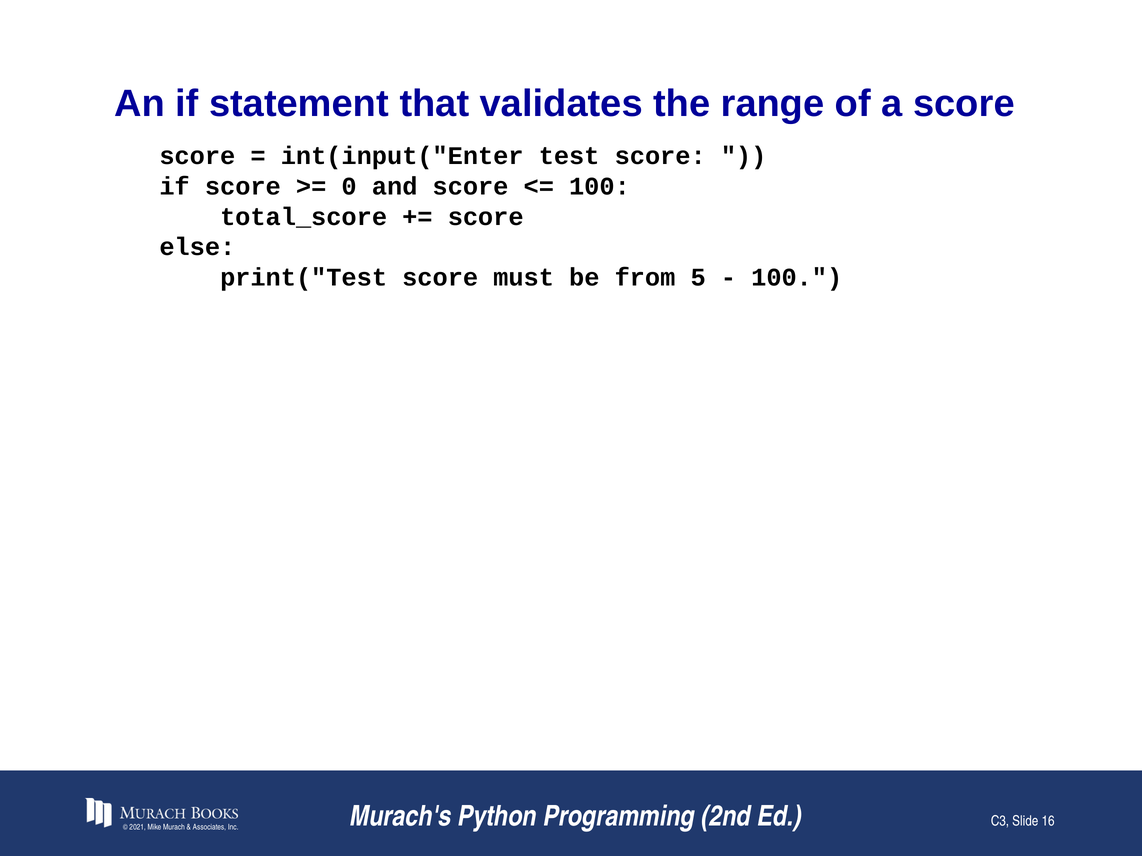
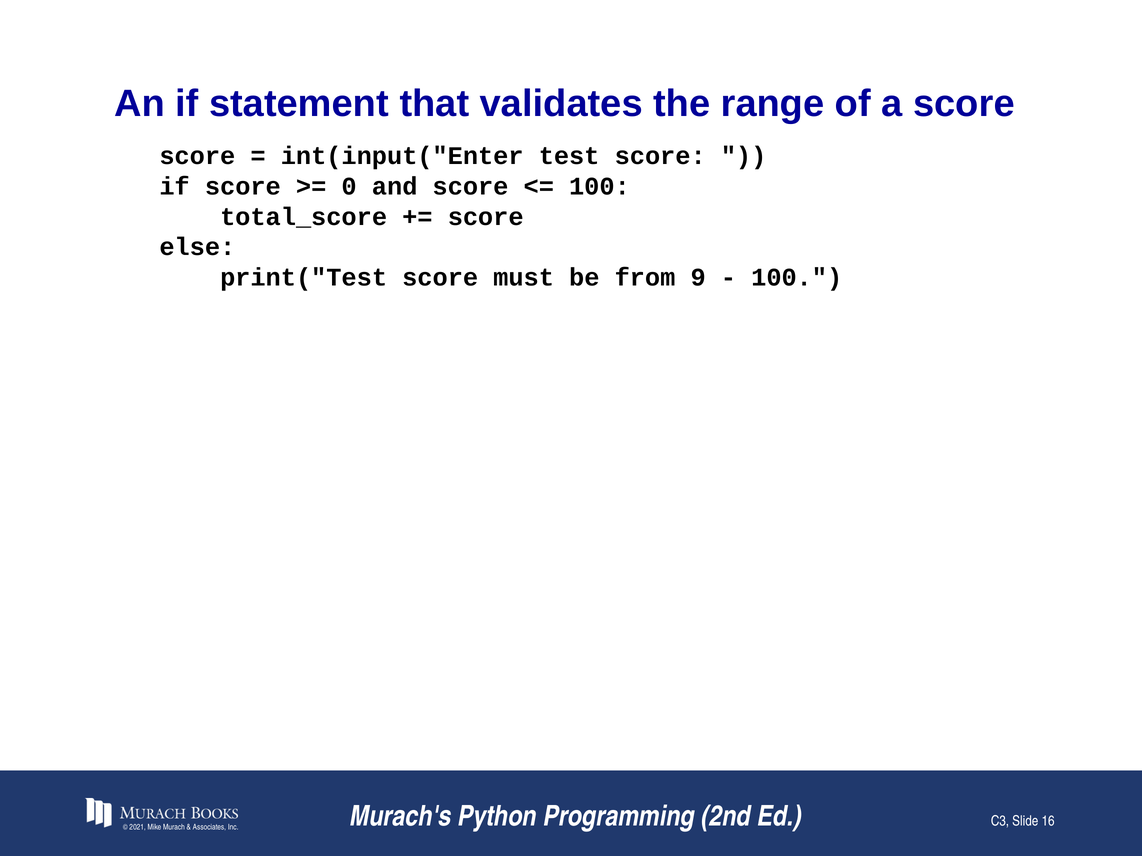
5: 5 -> 9
